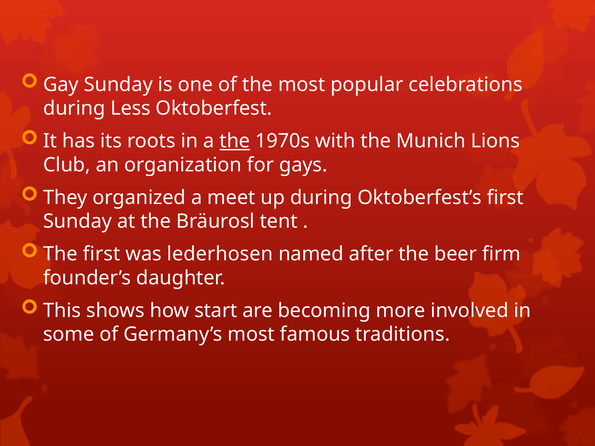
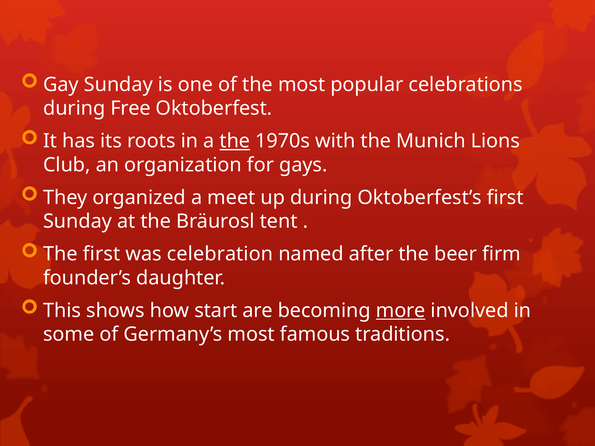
Less: Less -> Free
lederhosen: lederhosen -> celebration
more underline: none -> present
